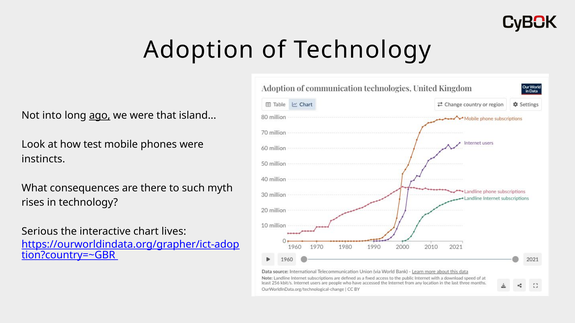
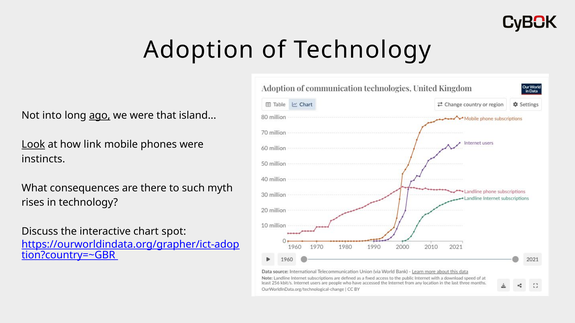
Look underline: none -> present
test: test -> link
Serious: Serious -> Discuss
lives: lives -> spot
